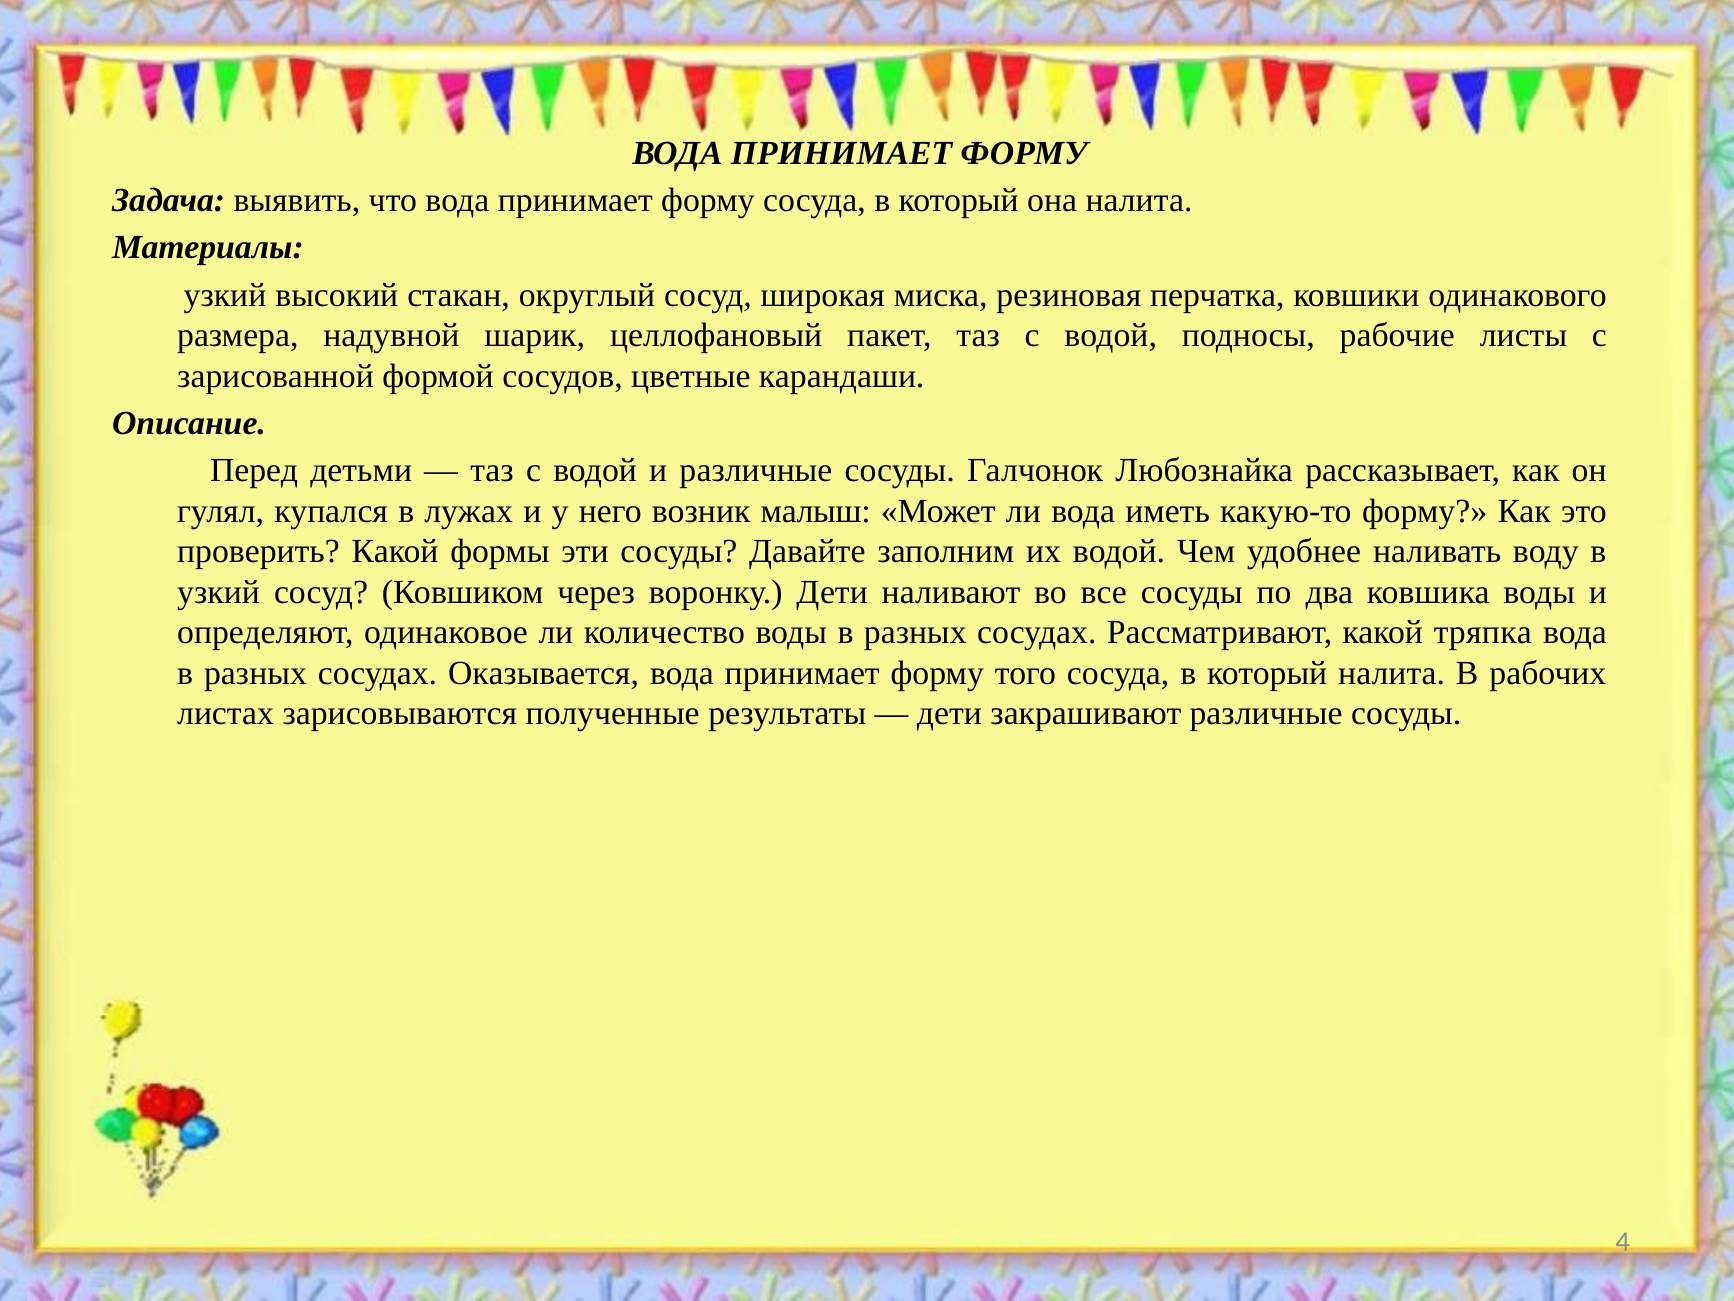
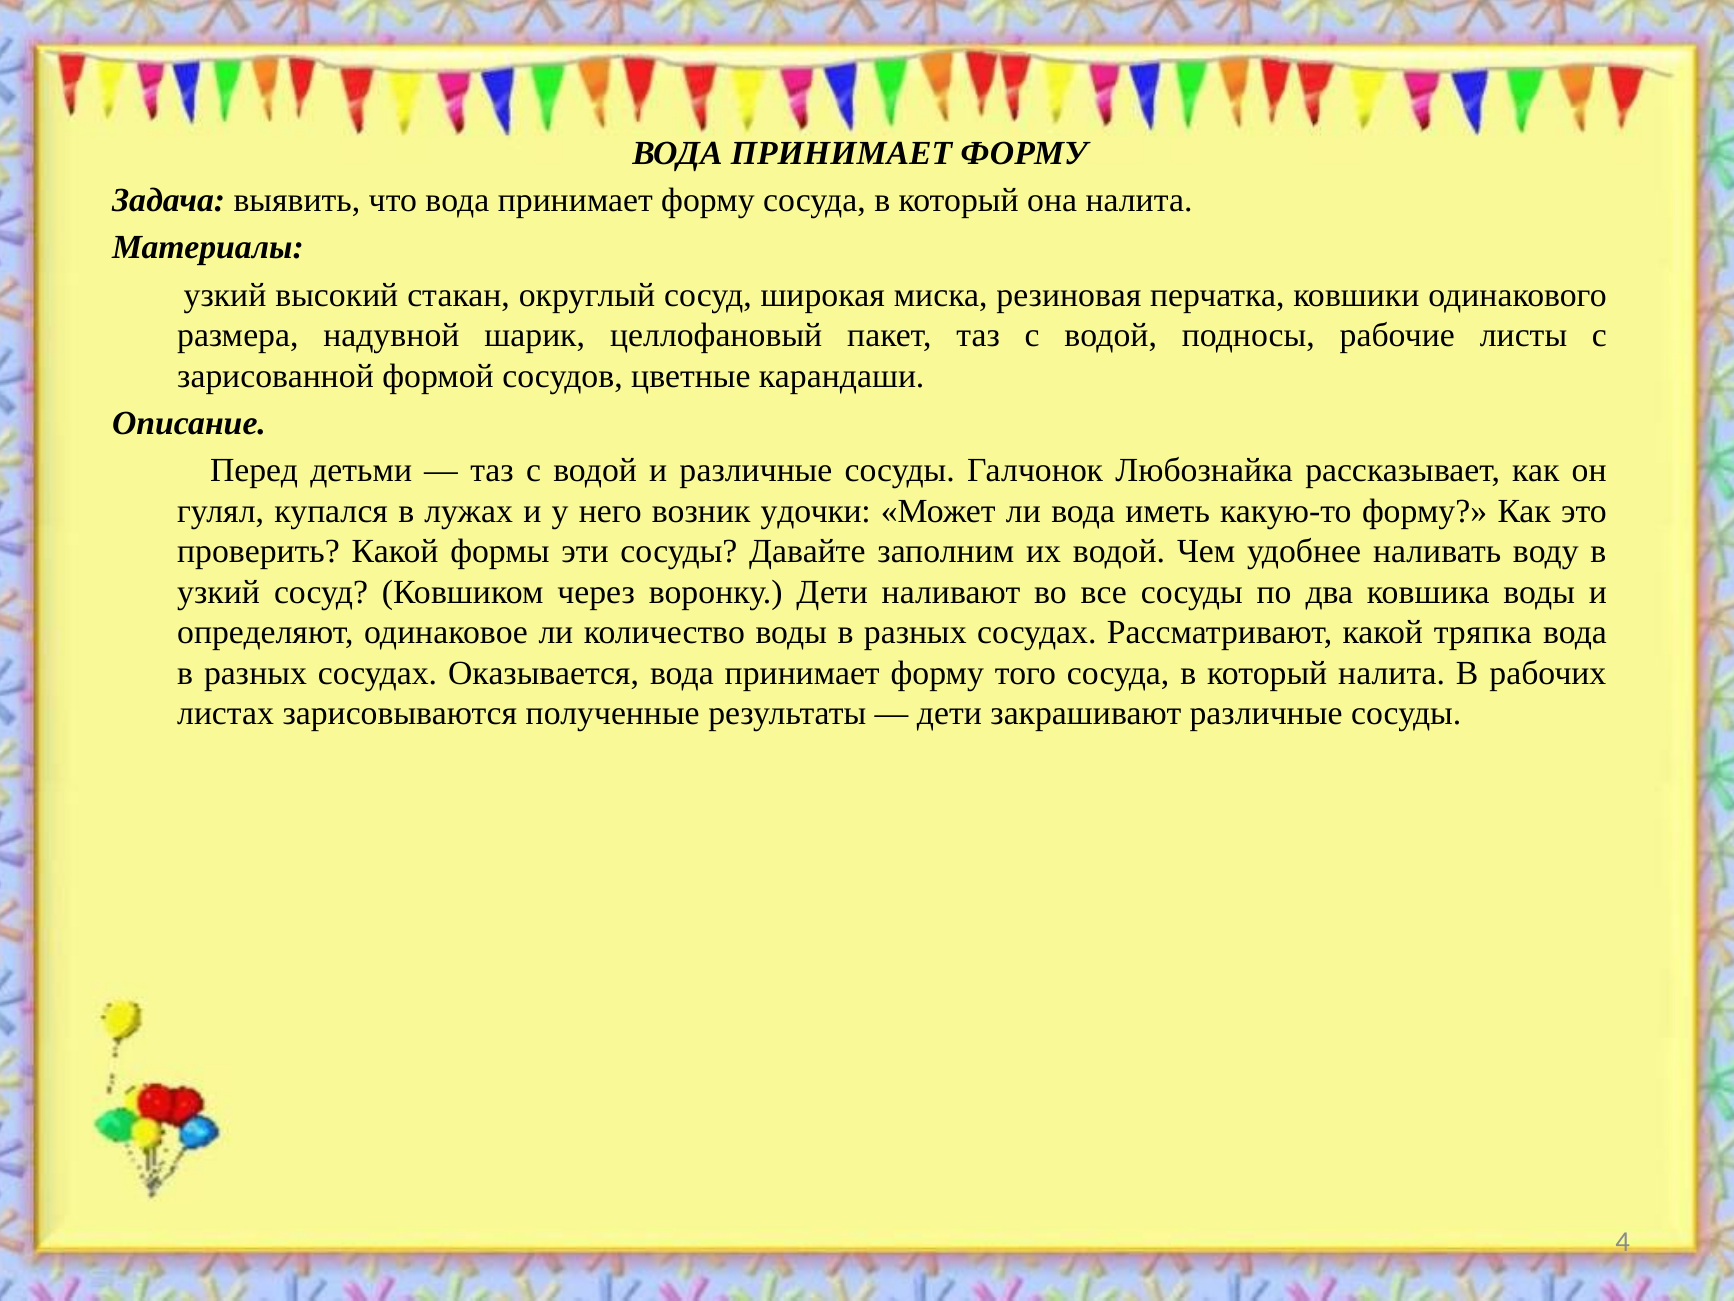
малыш: малыш -> удочки
